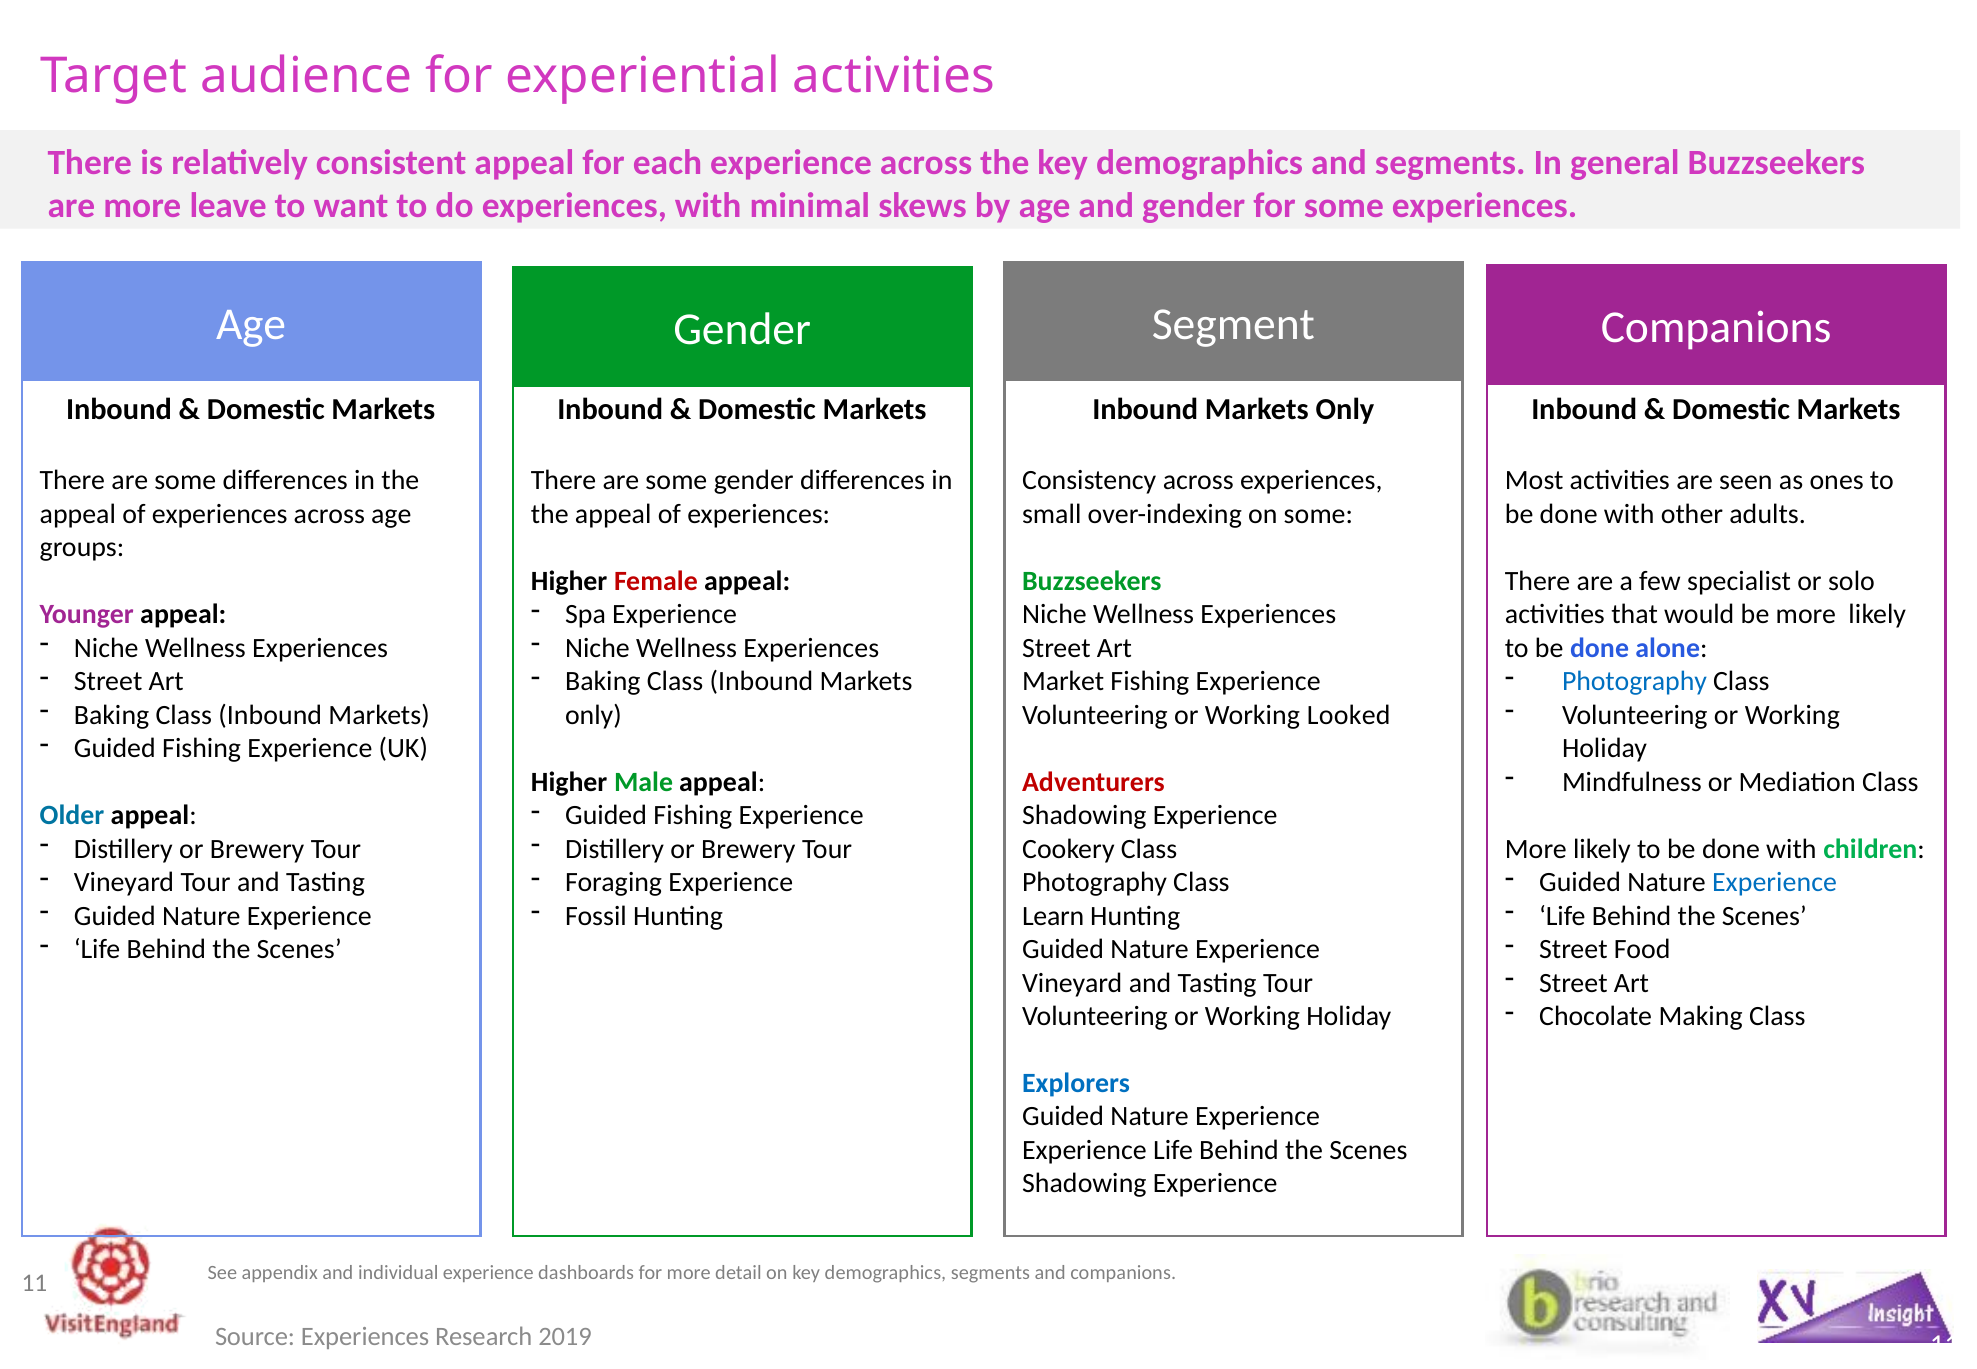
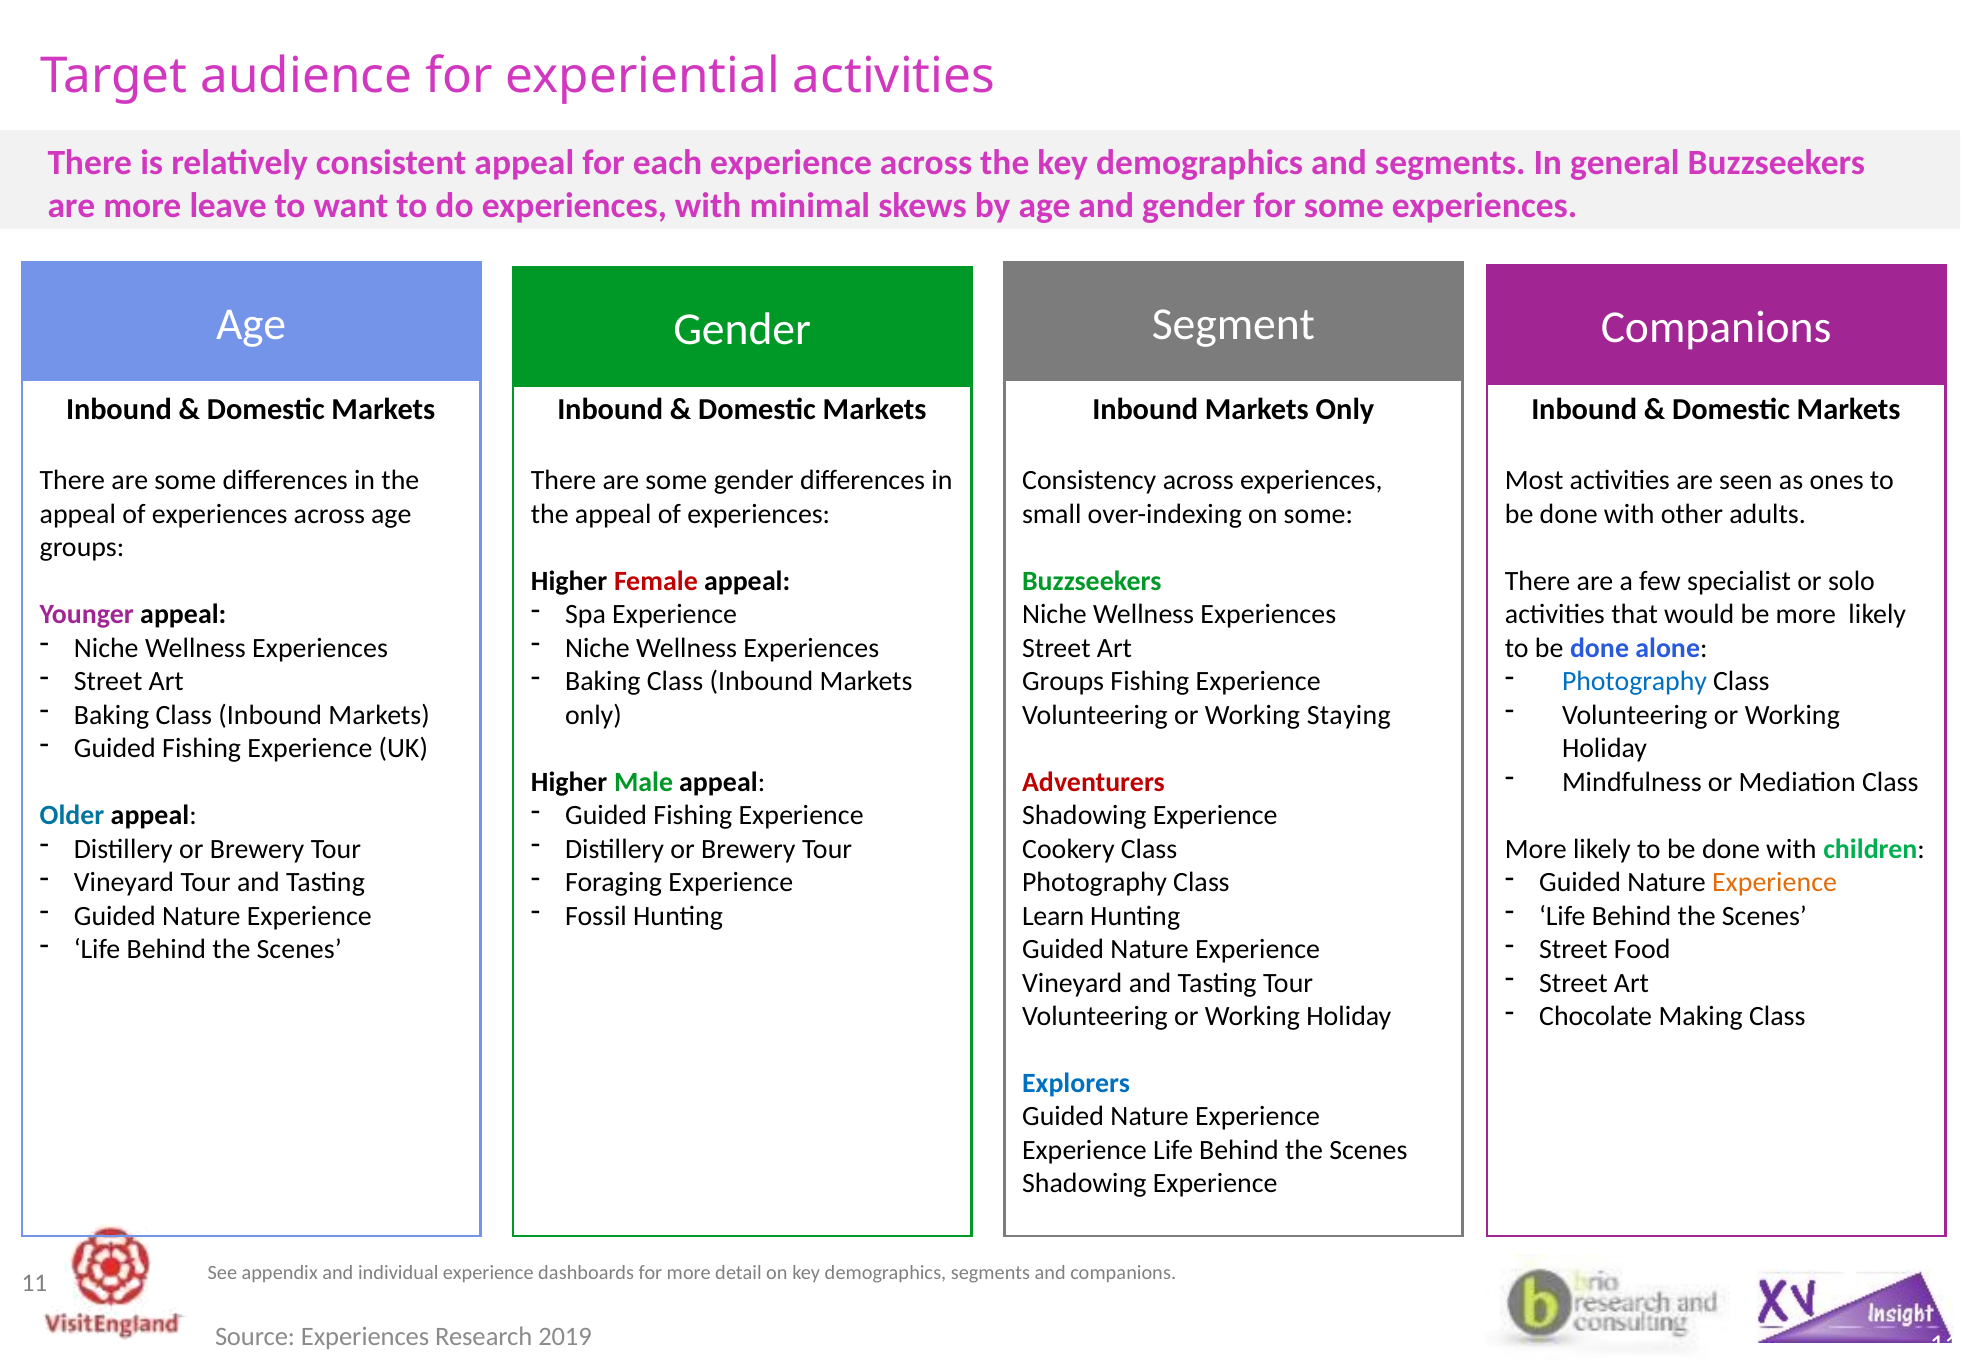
Market at (1063, 681): Market -> Groups
Looked: Looked -> Staying
Experience at (1775, 882) colour: blue -> orange
